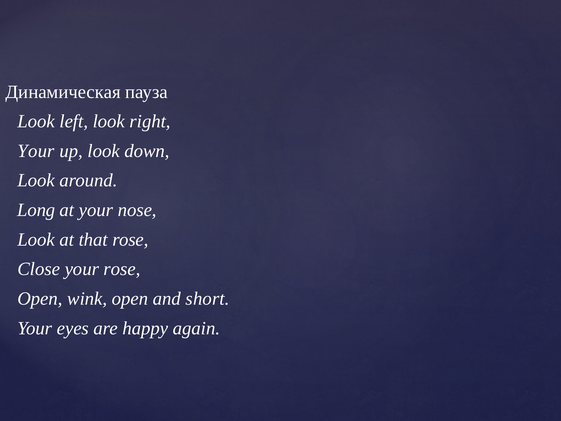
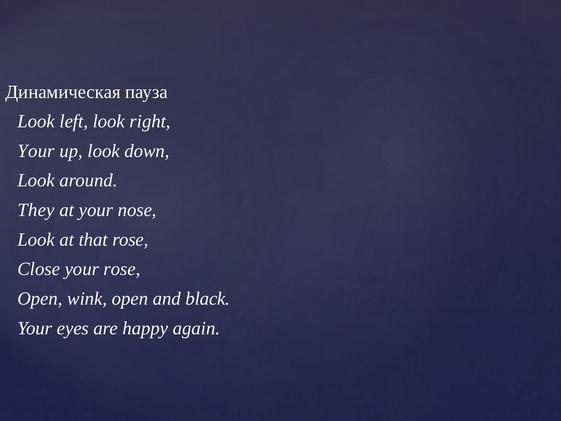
Long: Long -> They
short: short -> black
